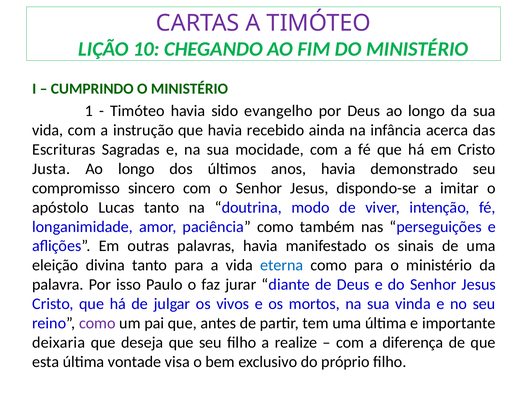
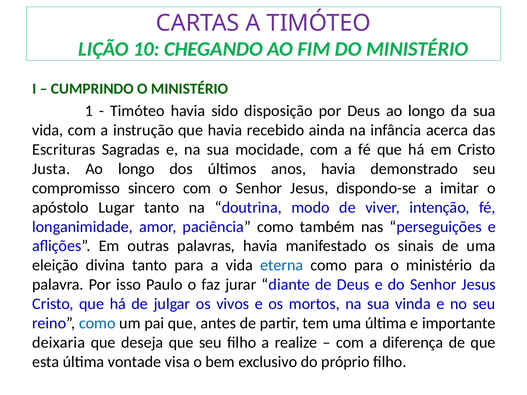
evangelho: evangelho -> disposição
Lucas: Lucas -> Lugar
como at (97, 323) colour: purple -> blue
